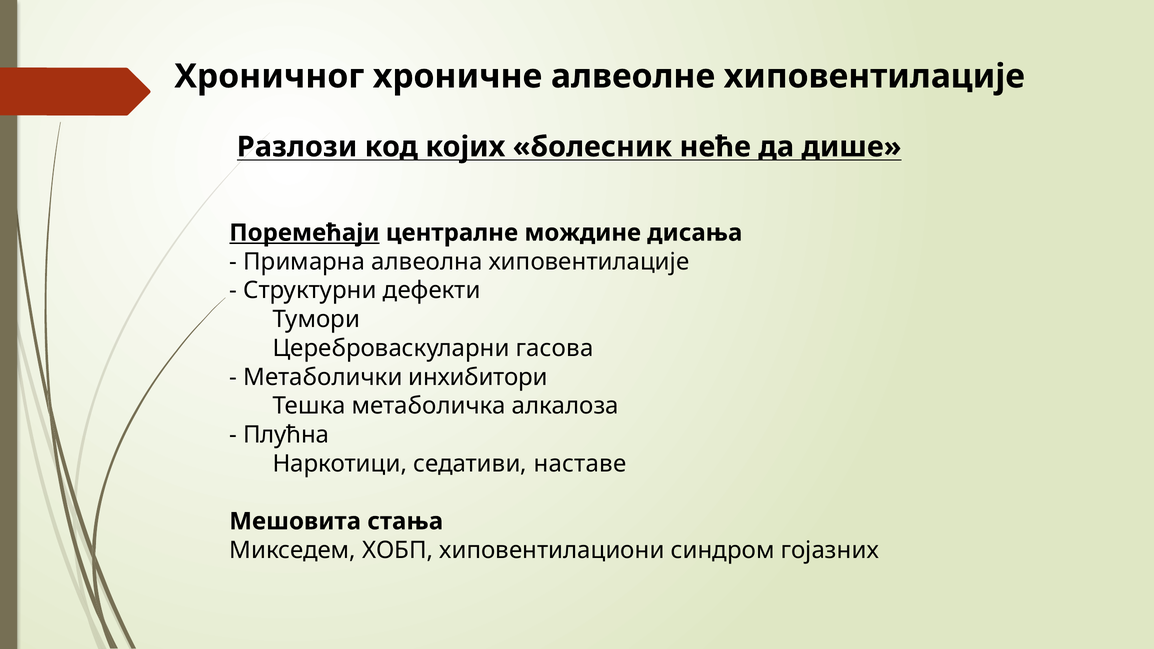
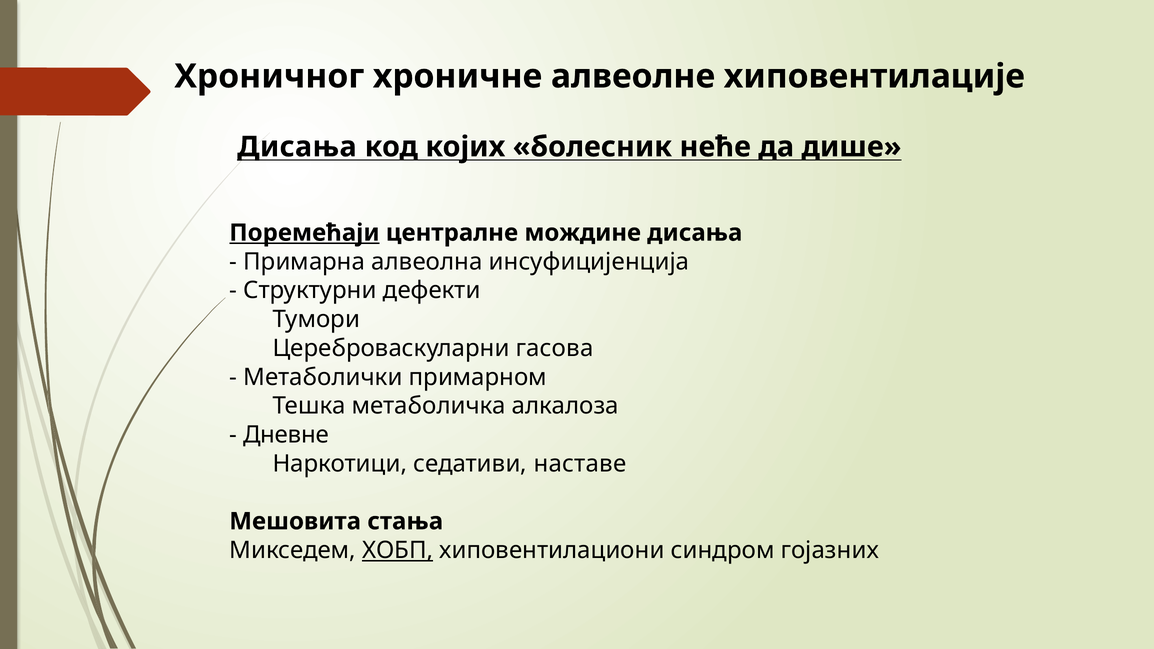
Разлози at (297, 147): Разлози -> Дисања
алвеолна хиповентилације: хиповентилације -> инсуфицијенција
инхибитори: инхибитори -> примарном
Плућна: Плућна -> Дневне
ХОБП underline: none -> present
